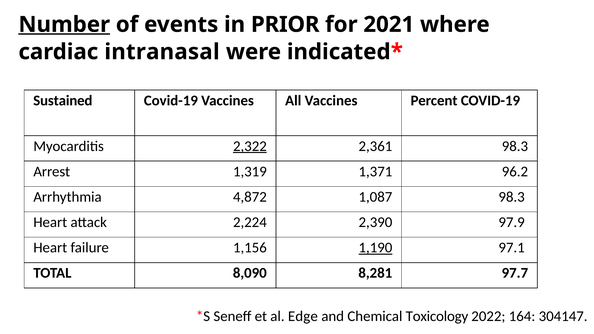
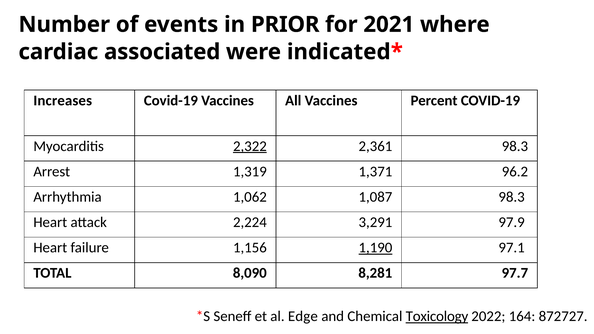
Number underline: present -> none
intranasal: intranasal -> associated
Sustained: Sustained -> Increases
4,872: 4,872 -> 1,062
2,390: 2,390 -> 3,291
Toxicology underline: none -> present
304147: 304147 -> 872727
